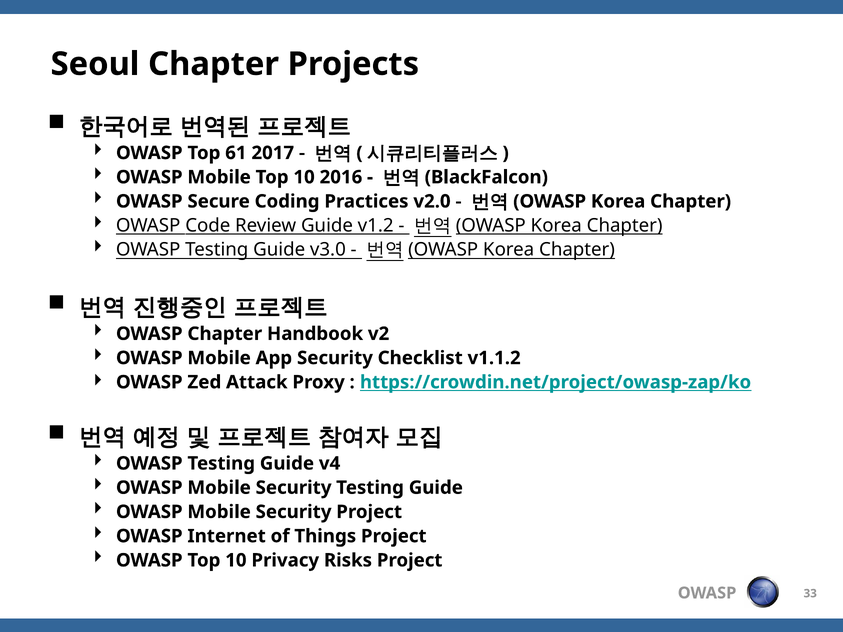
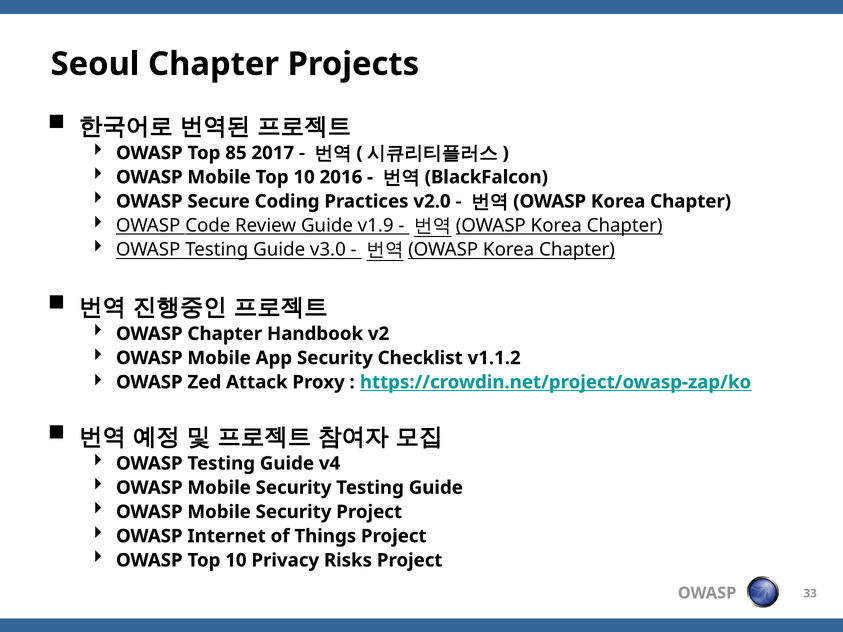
61: 61 -> 85
v1.2: v1.2 -> v1.9
